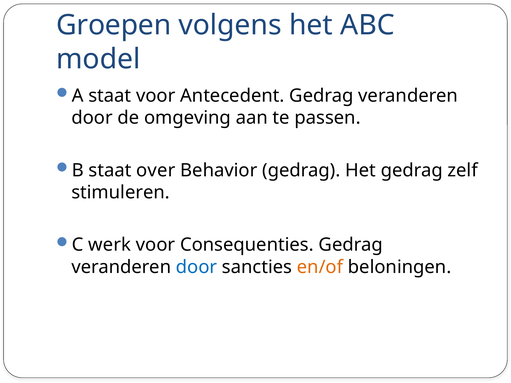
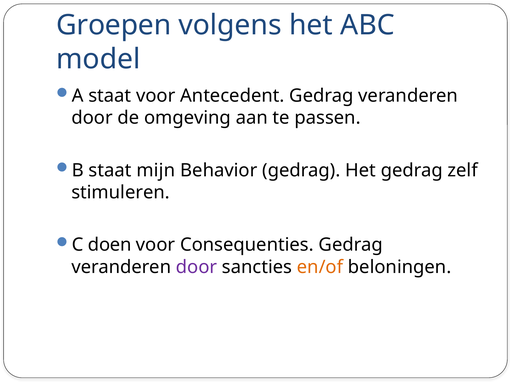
over: over -> mijn
werk: werk -> doen
door at (196, 267) colour: blue -> purple
